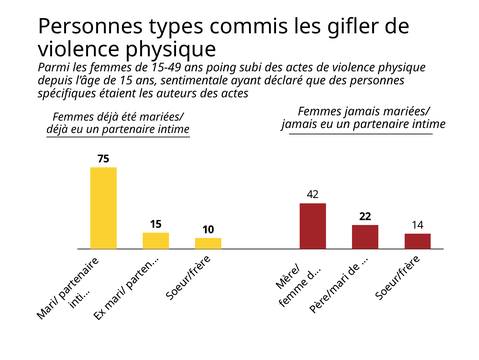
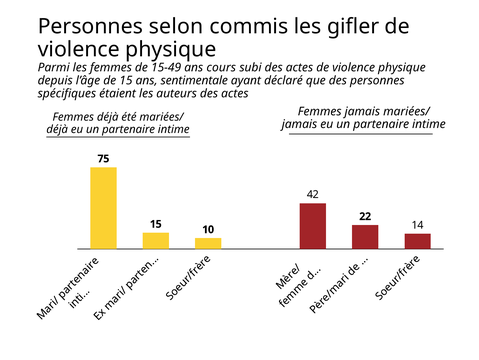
types: types -> selon
poing: poing -> cours
